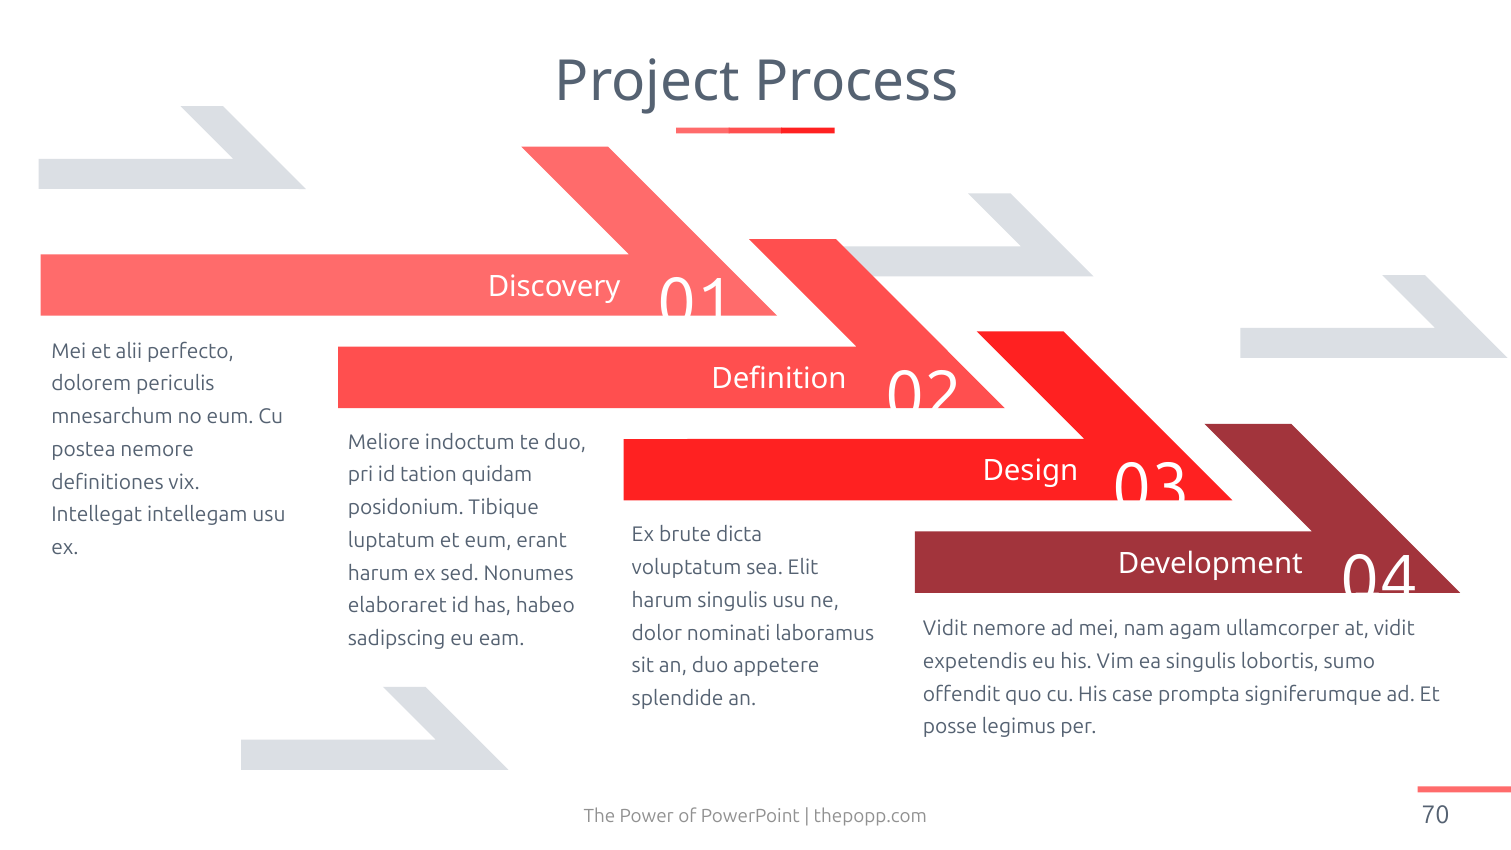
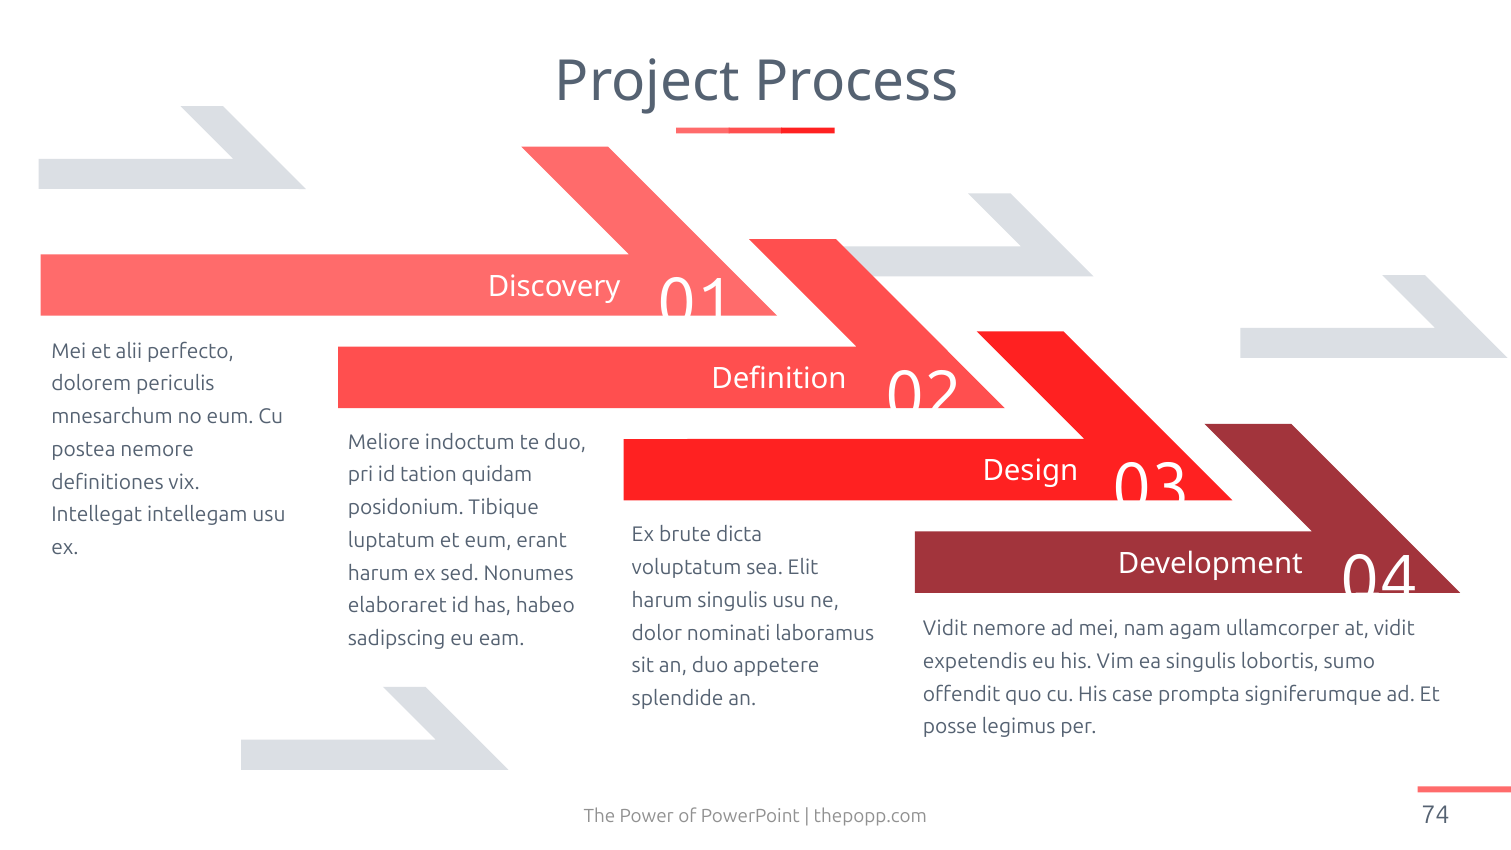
70: 70 -> 74
